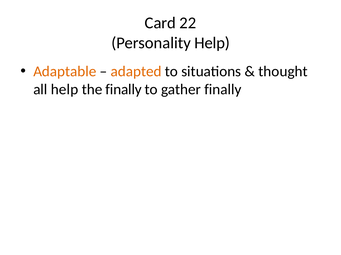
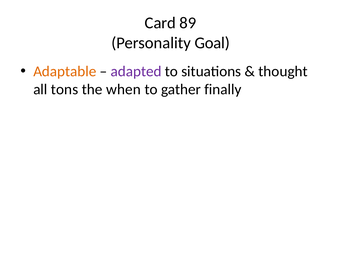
22: 22 -> 89
Personality Help: Help -> Goal
adapted colour: orange -> purple
all help: help -> tons
the finally: finally -> when
